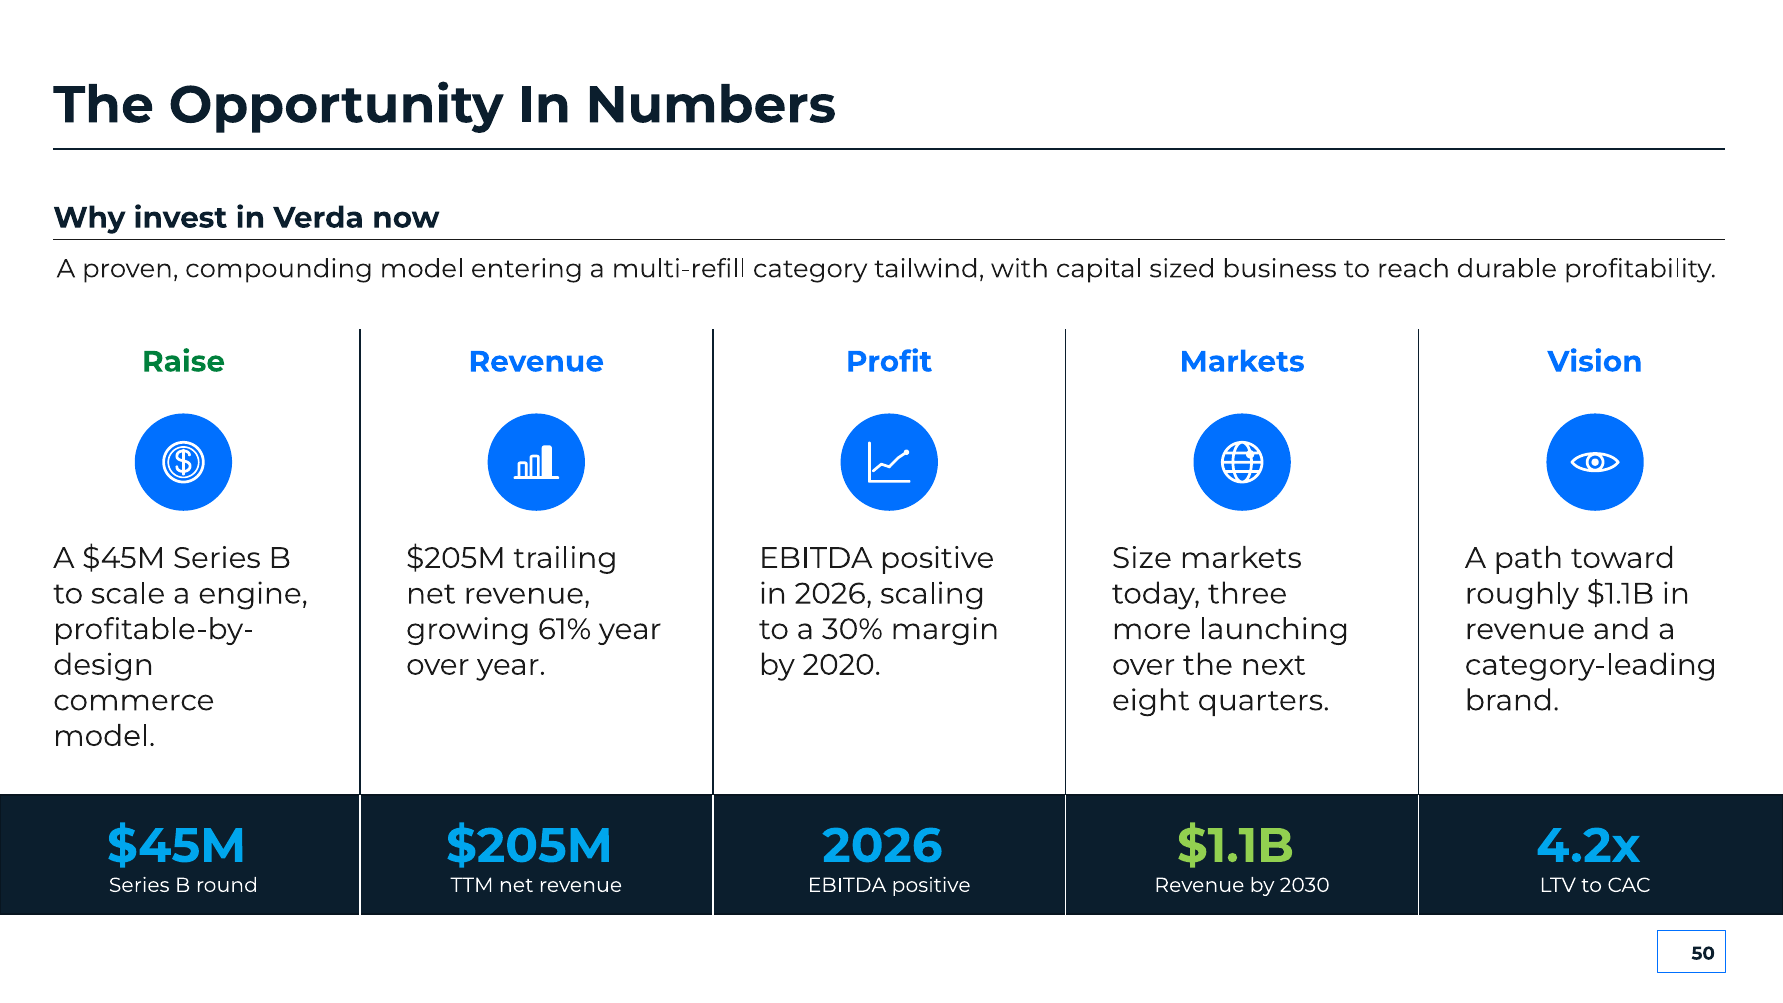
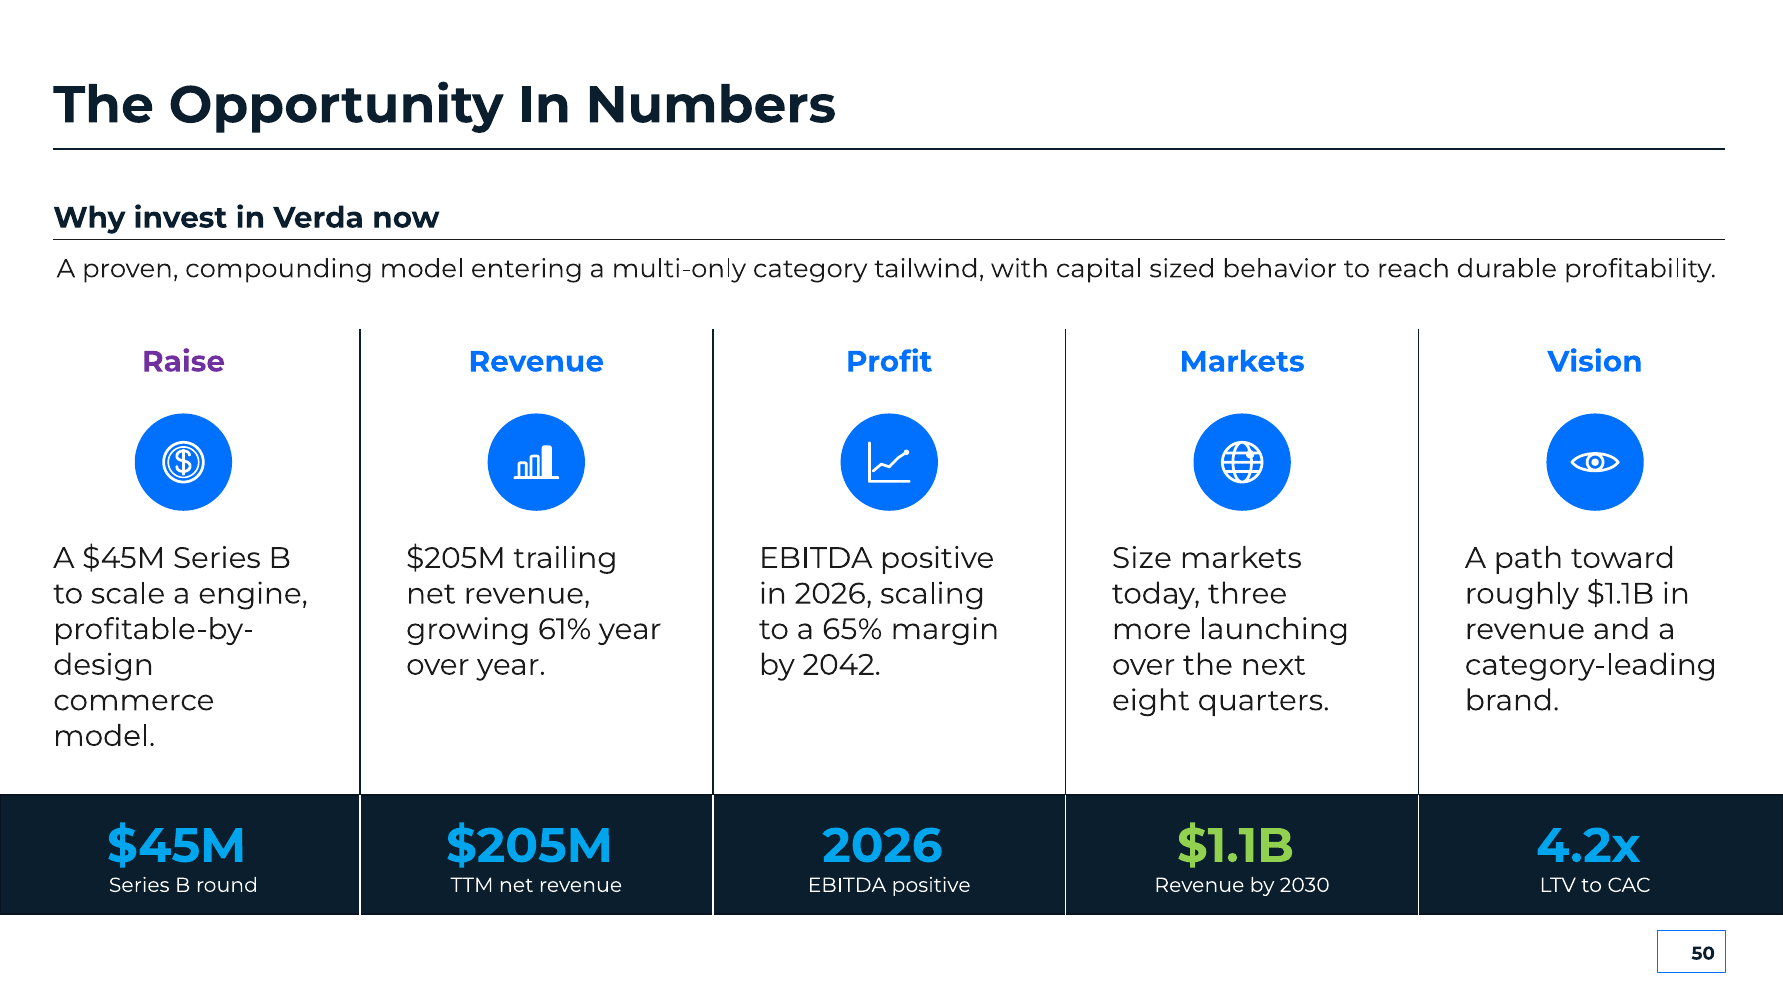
multi-refill: multi-refill -> multi-only
business: business -> behavior
Raise colour: green -> purple
30%: 30% -> 65%
2020: 2020 -> 2042
